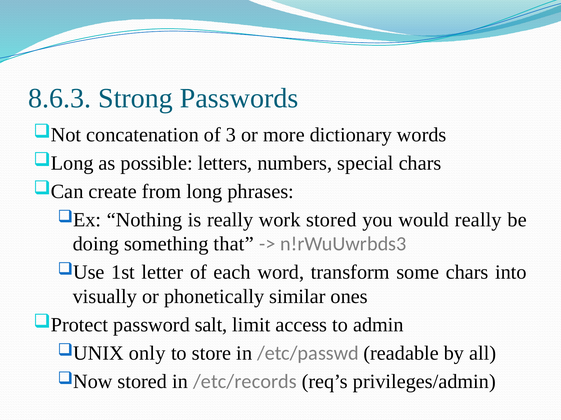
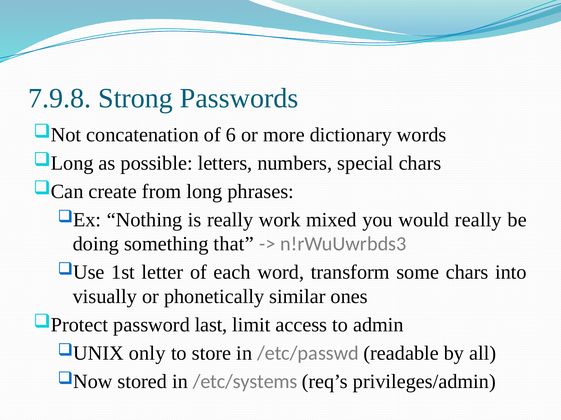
8.6.3: 8.6.3 -> 7.9.8
3: 3 -> 6
work stored: stored -> mixed
salt: salt -> last
/etc/records: /etc/records -> /etc/systems
